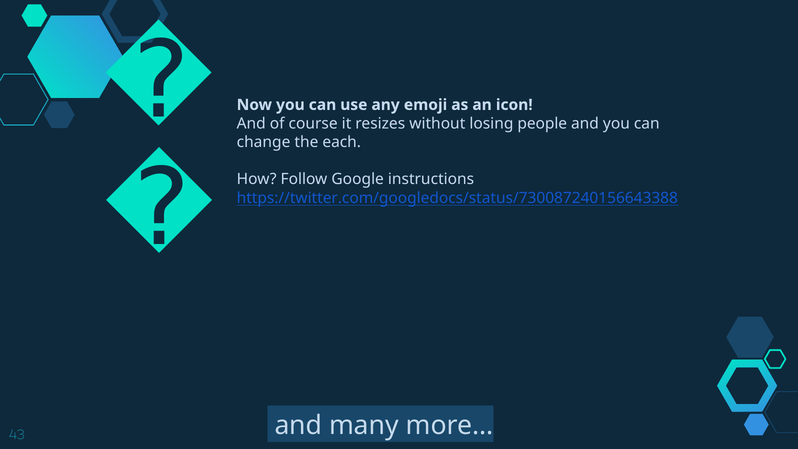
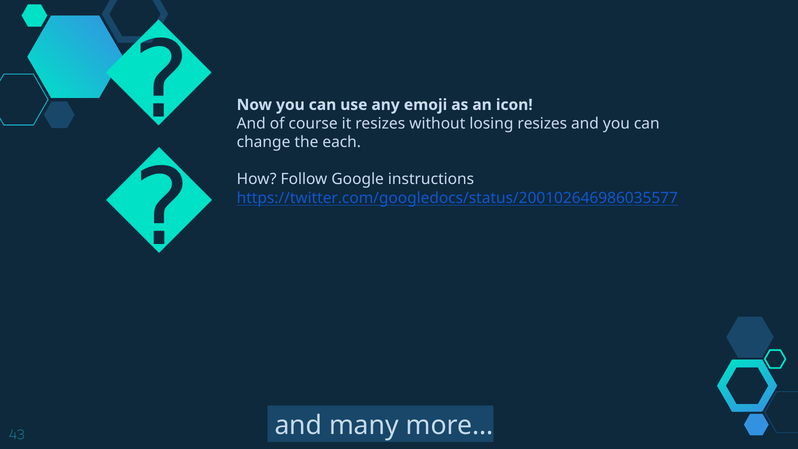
losing people: people -> resizes
https://twitter.com/googledocs/status/730087240156643388: https://twitter.com/googledocs/status/730087240156643388 -> https://twitter.com/googledocs/status/200102646986035577
